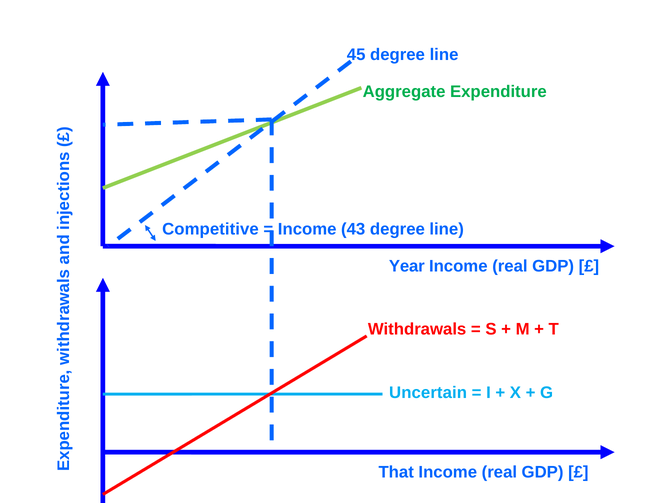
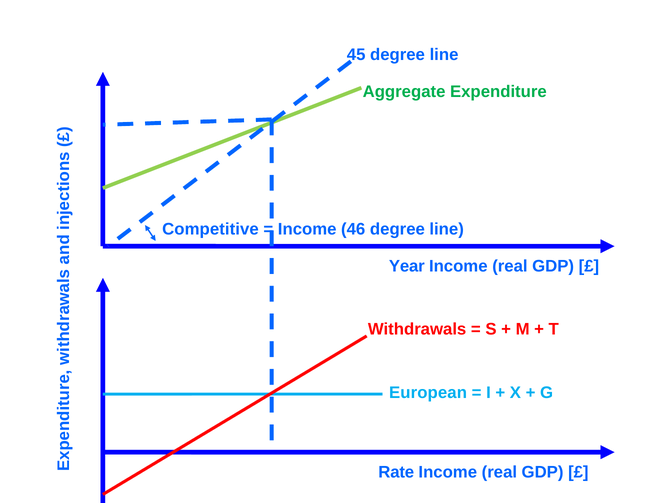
43: 43 -> 46
Uncertain: Uncertain -> European
That: That -> Rate
